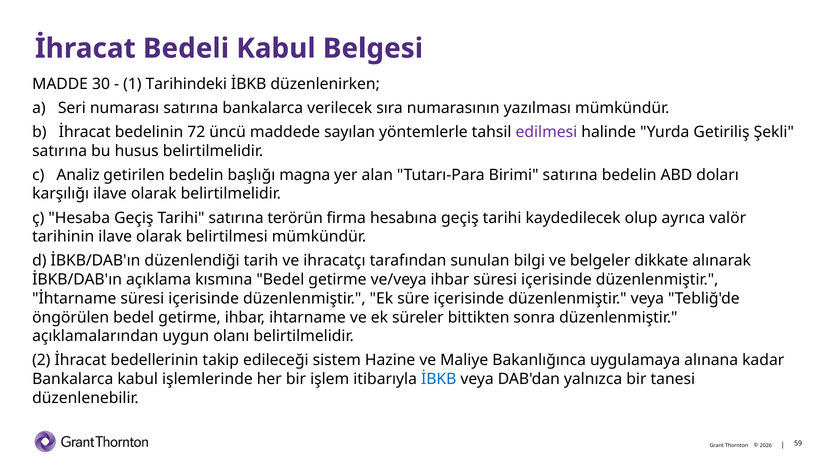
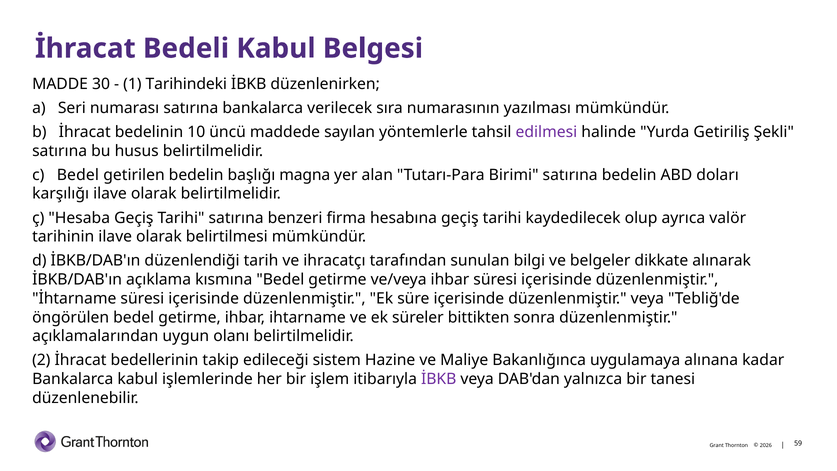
72: 72 -> 10
c Analiz: Analiz -> Bedel
terörün: terörün -> benzeri
İBKB at (439, 379) colour: blue -> purple
